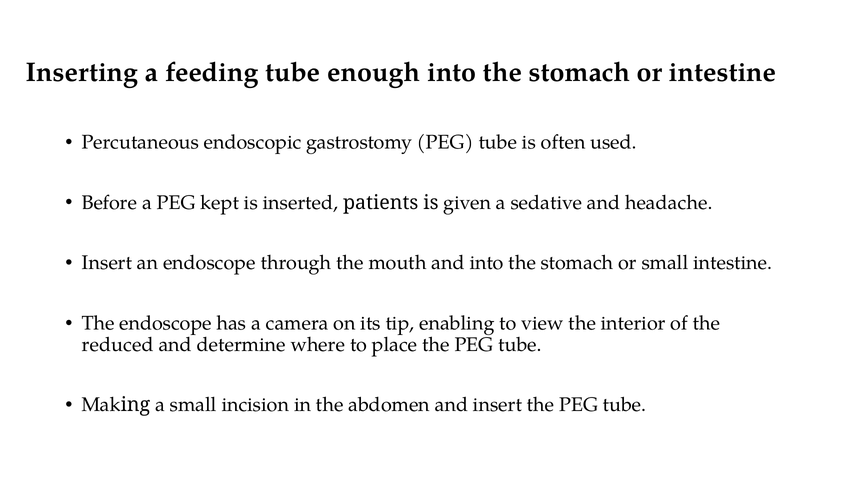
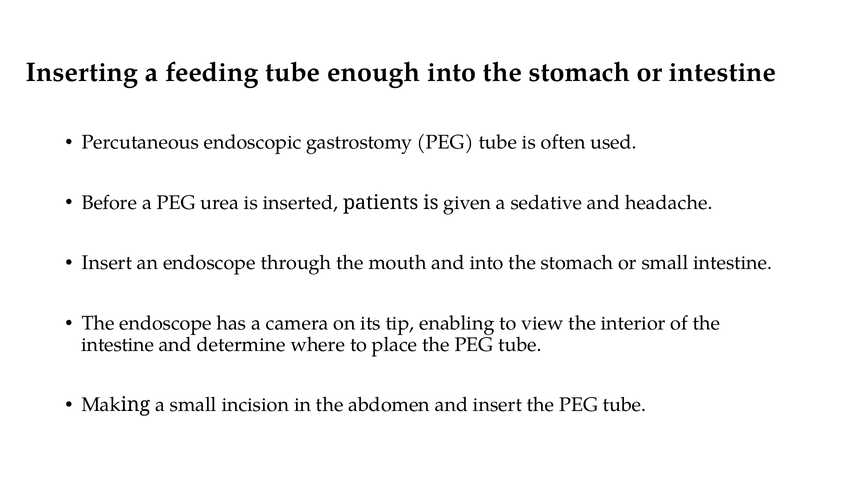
kept: kept -> urea
reduced at (118, 345): reduced -> intestine
